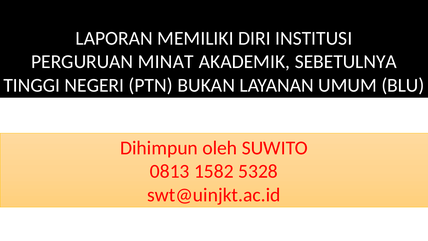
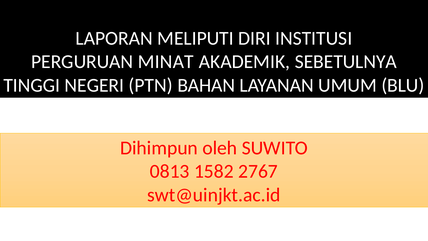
MEMILIKI: MEMILIKI -> MELIPUTI
BUKAN: BUKAN -> BAHAN
5328: 5328 -> 2767
